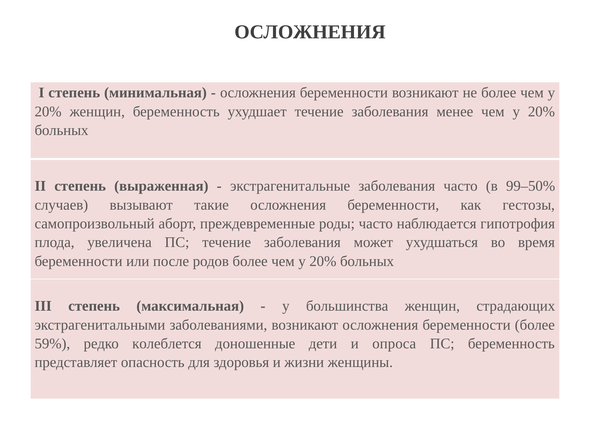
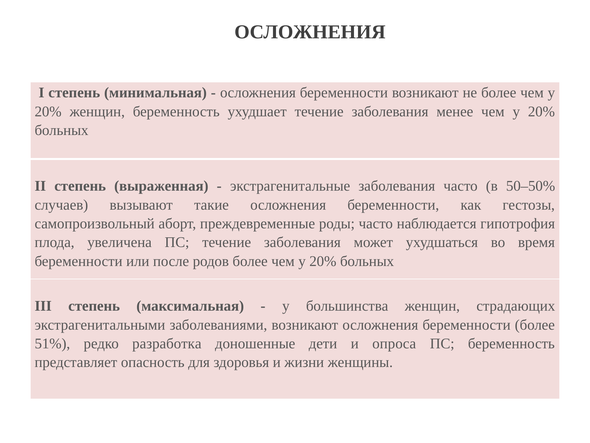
99–50%: 99–50% -> 50–50%
59%: 59% -> 51%
колеблется: колеблется -> разработка
